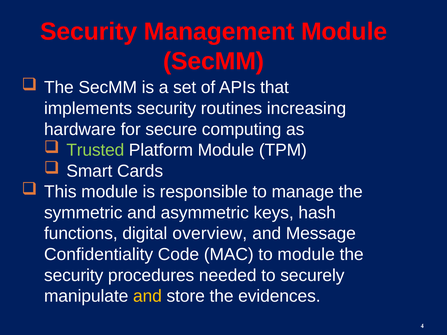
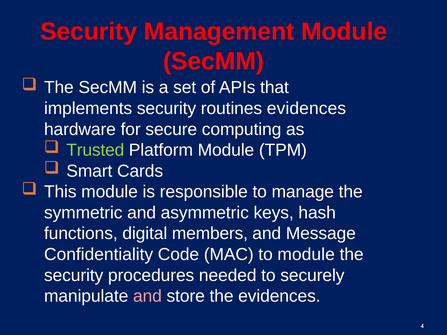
routines increasing: increasing -> evidences
overview: overview -> members
and at (147, 296) colour: yellow -> pink
